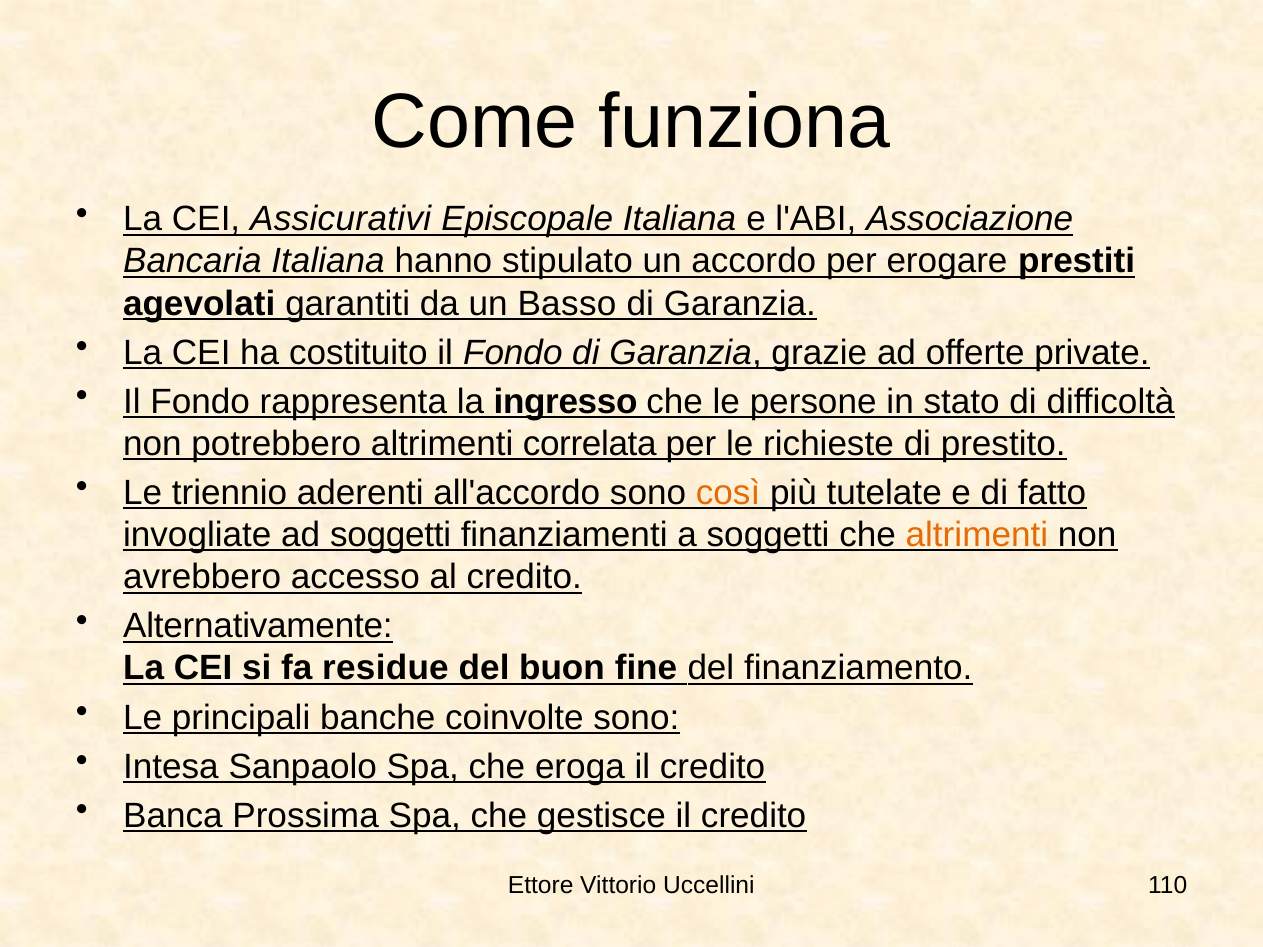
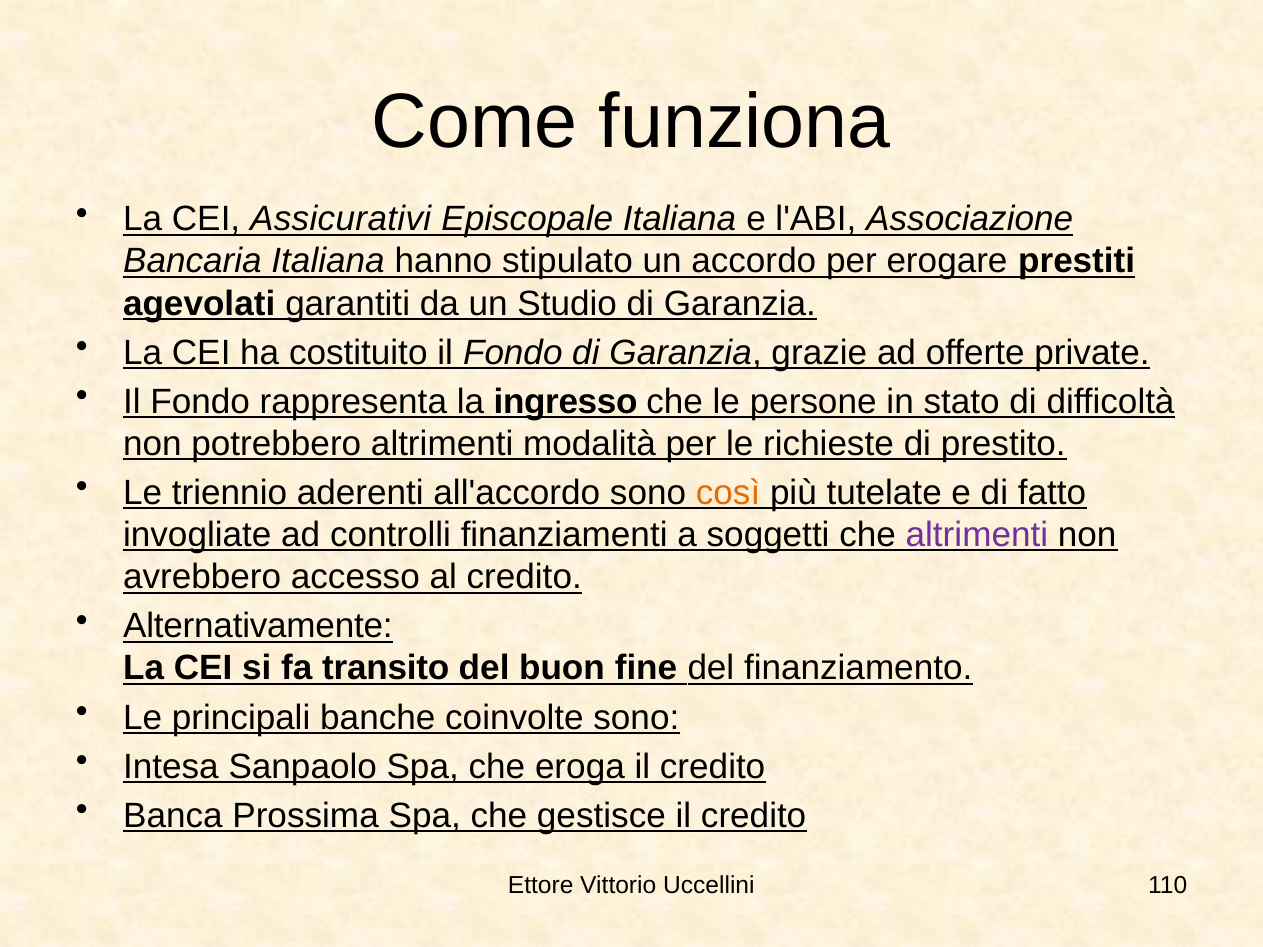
Basso: Basso -> Studio
correlata: correlata -> modalità
ad soggetti: soggetti -> controlli
altrimenti at (977, 535) colour: orange -> purple
residue: residue -> transito
